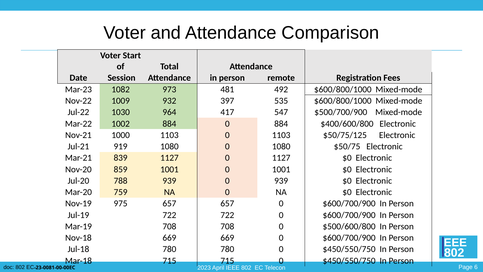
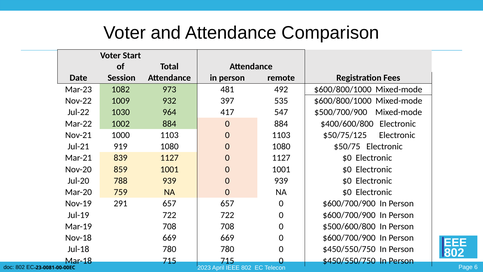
975: 975 -> 291
